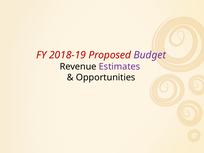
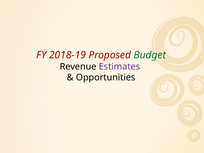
Budget colour: purple -> green
